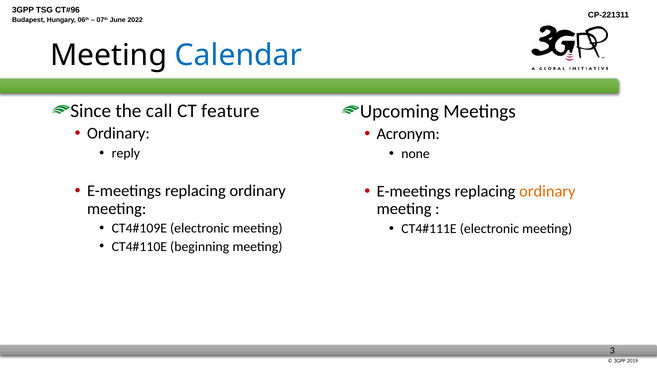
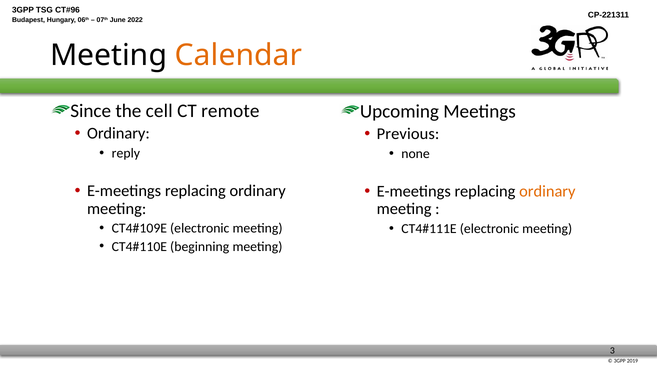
Calendar colour: blue -> orange
call: call -> cell
feature: feature -> remote
Acronym: Acronym -> Previous
